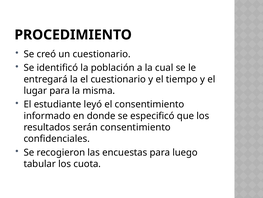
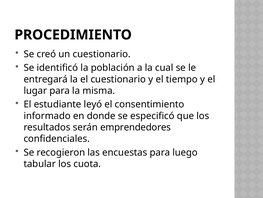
serán consentimiento: consentimiento -> emprendedores
